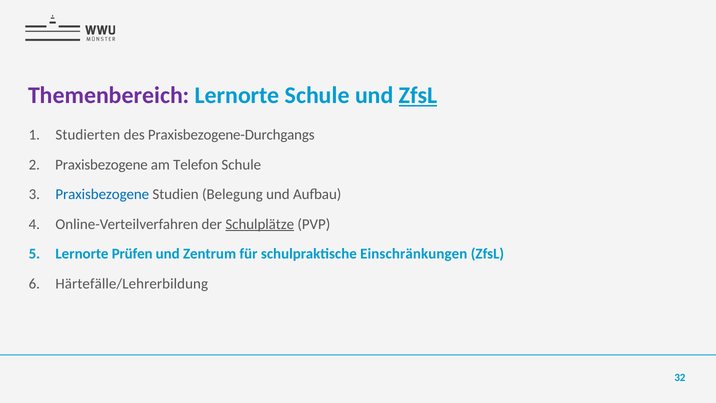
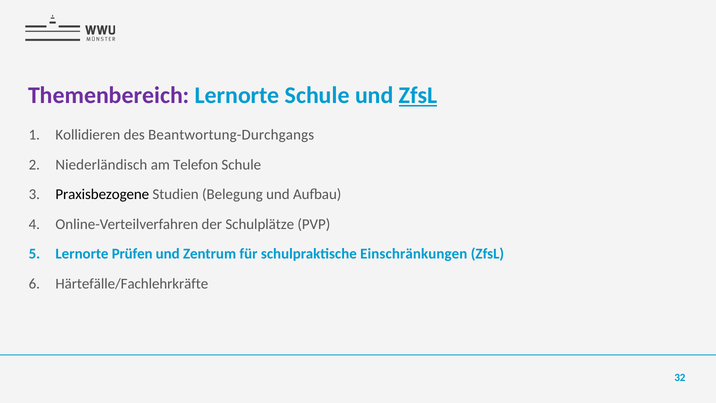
Studierten: Studierten -> Kollidieren
Praxisbezogene-Durchgangs: Praxisbezogene-Durchgangs -> Beantwortung-Durchgangs
Praxisbezogene at (101, 165): Praxisbezogene -> Niederländisch
Praxisbezogene at (102, 194) colour: blue -> black
Schulplätze underline: present -> none
Härtefälle/Lehrerbildung: Härtefälle/Lehrerbildung -> Härtefälle/Fachlehrkräfte
